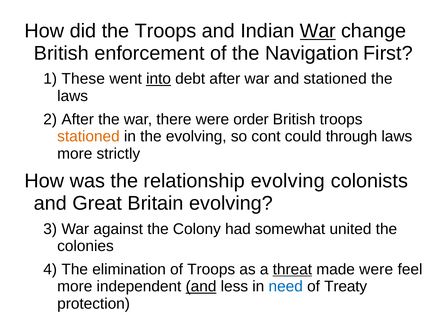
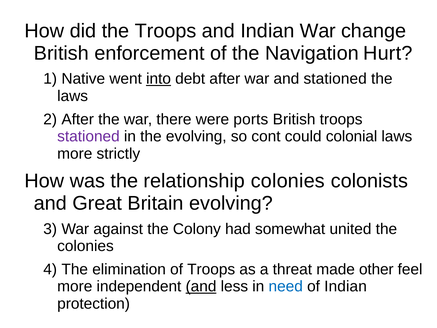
War at (318, 31) underline: present -> none
First: First -> Hurt
These: These -> Native
order: order -> ports
stationed at (88, 136) colour: orange -> purple
through: through -> colonial
relationship evolving: evolving -> colonies
threat underline: present -> none
made were: were -> other
of Treaty: Treaty -> Indian
